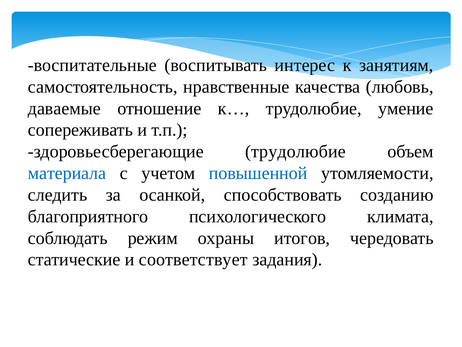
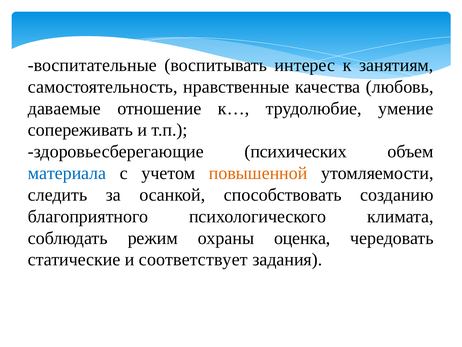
здоровьесберегающие трудолюбие: трудолюбие -> психических
повышенной colour: blue -> orange
итогов: итогов -> оценка
